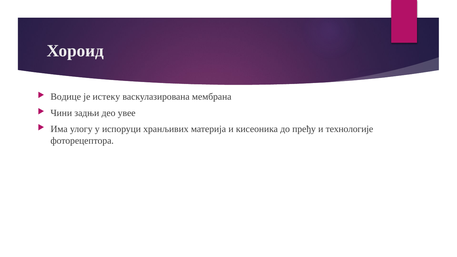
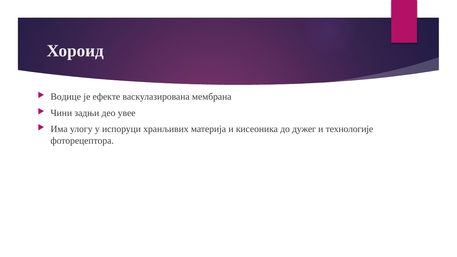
истеку: истеку -> ефекте
пређу: пређу -> дужег
